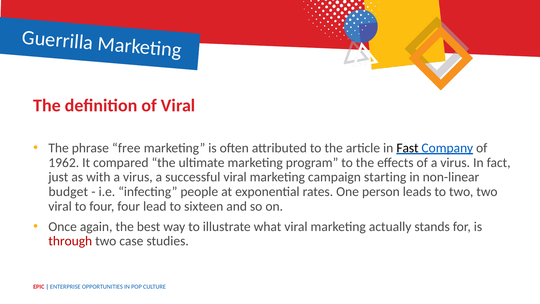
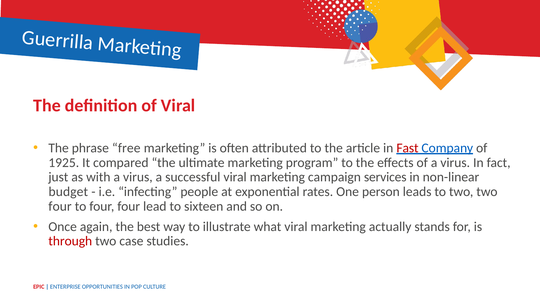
Fast colour: black -> red
1962: 1962 -> 1925
starting: starting -> services
viral at (60, 206): viral -> four
